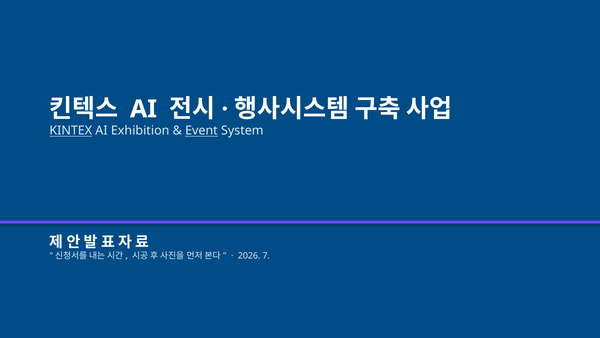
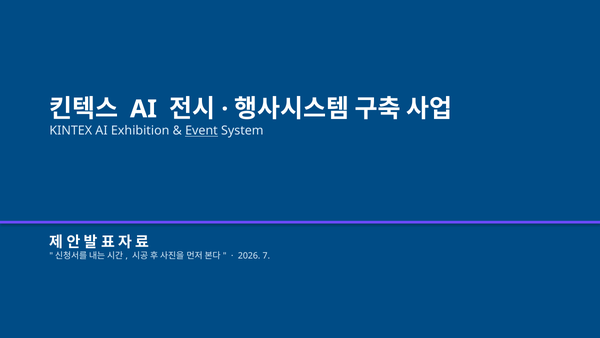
KINTEX underline: present -> none
